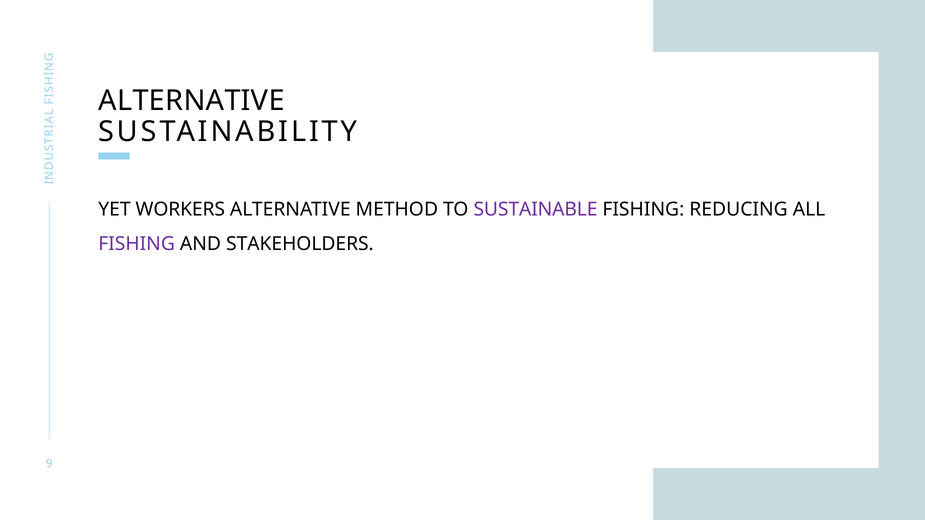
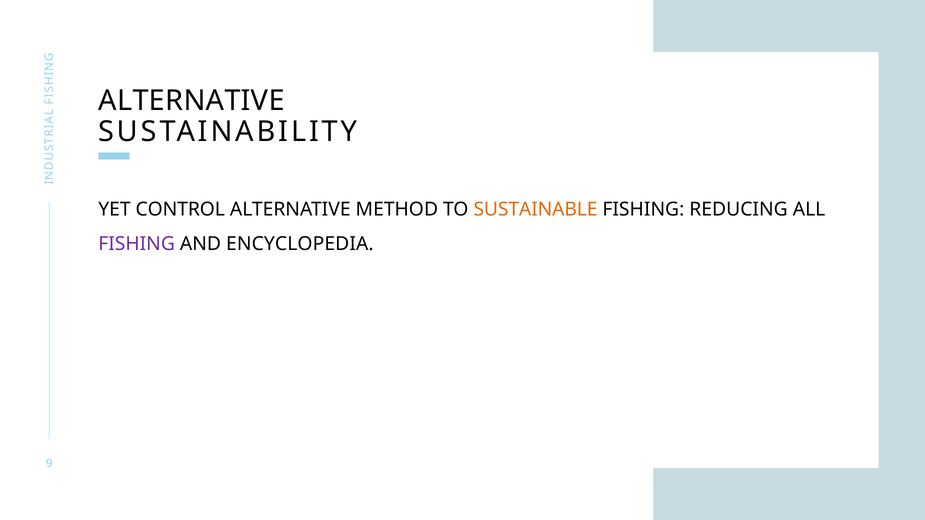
WORKERS: WORKERS -> CONTROL
SUSTAINABLE colour: purple -> orange
STAKEHOLDERS: STAKEHOLDERS -> ENCYCLOPEDIA
